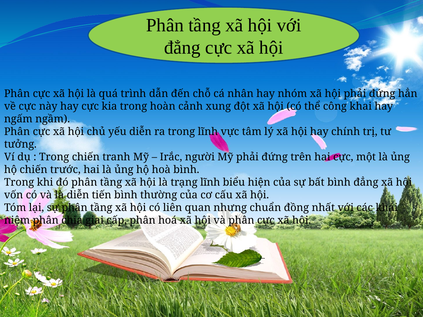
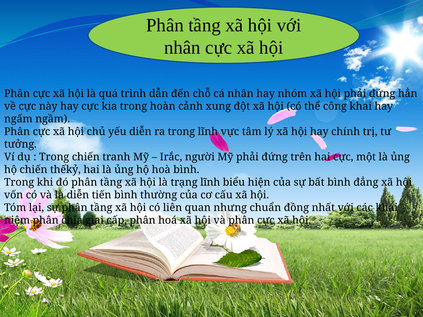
đẳng at (182, 48): đẳng -> nhân
trước: trước -> thếkỷ
